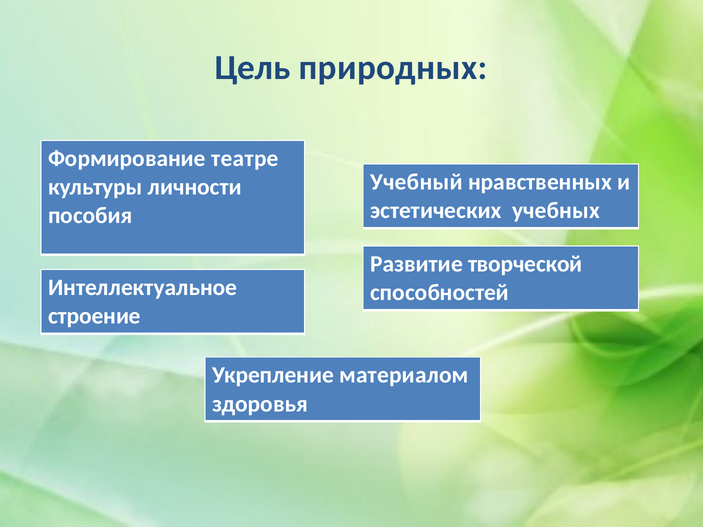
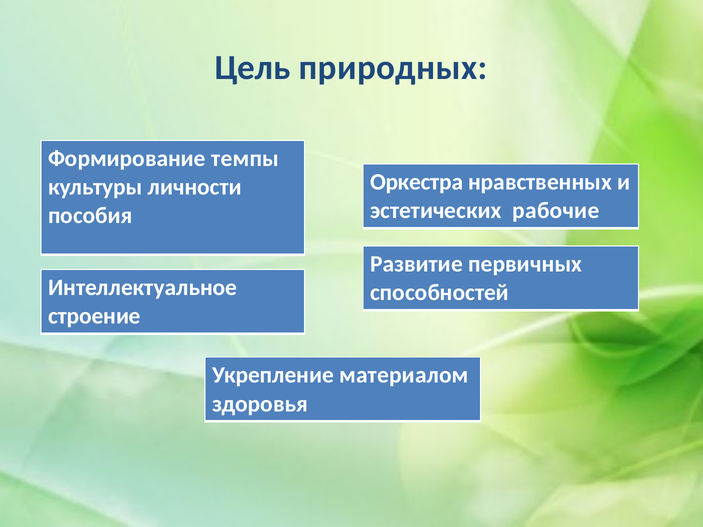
театре: театре -> темпы
Учебный: Учебный -> Оркестра
учебных: учебных -> рабочие
творческой: творческой -> первичных
